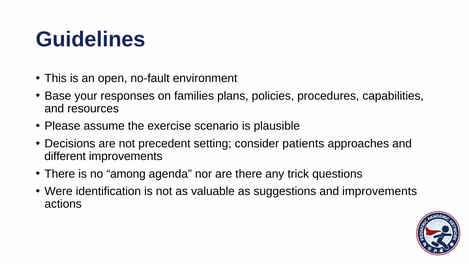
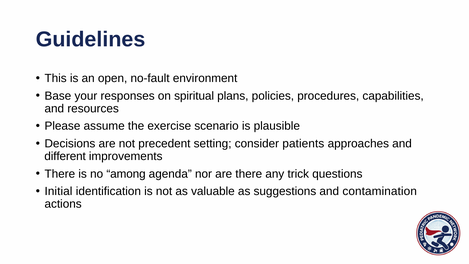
families: families -> spiritual
Were: Were -> Initial
and improvements: improvements -> contamination
